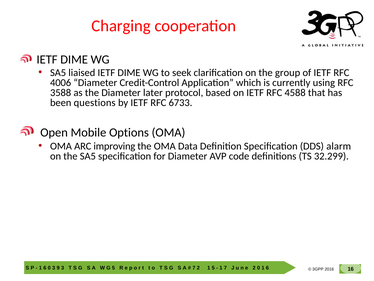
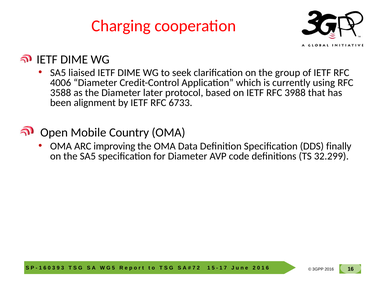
4588: 4588 -> 3988
questions: questions -> alignment
Options: Options -> Country
alarm: alarm -> finally
